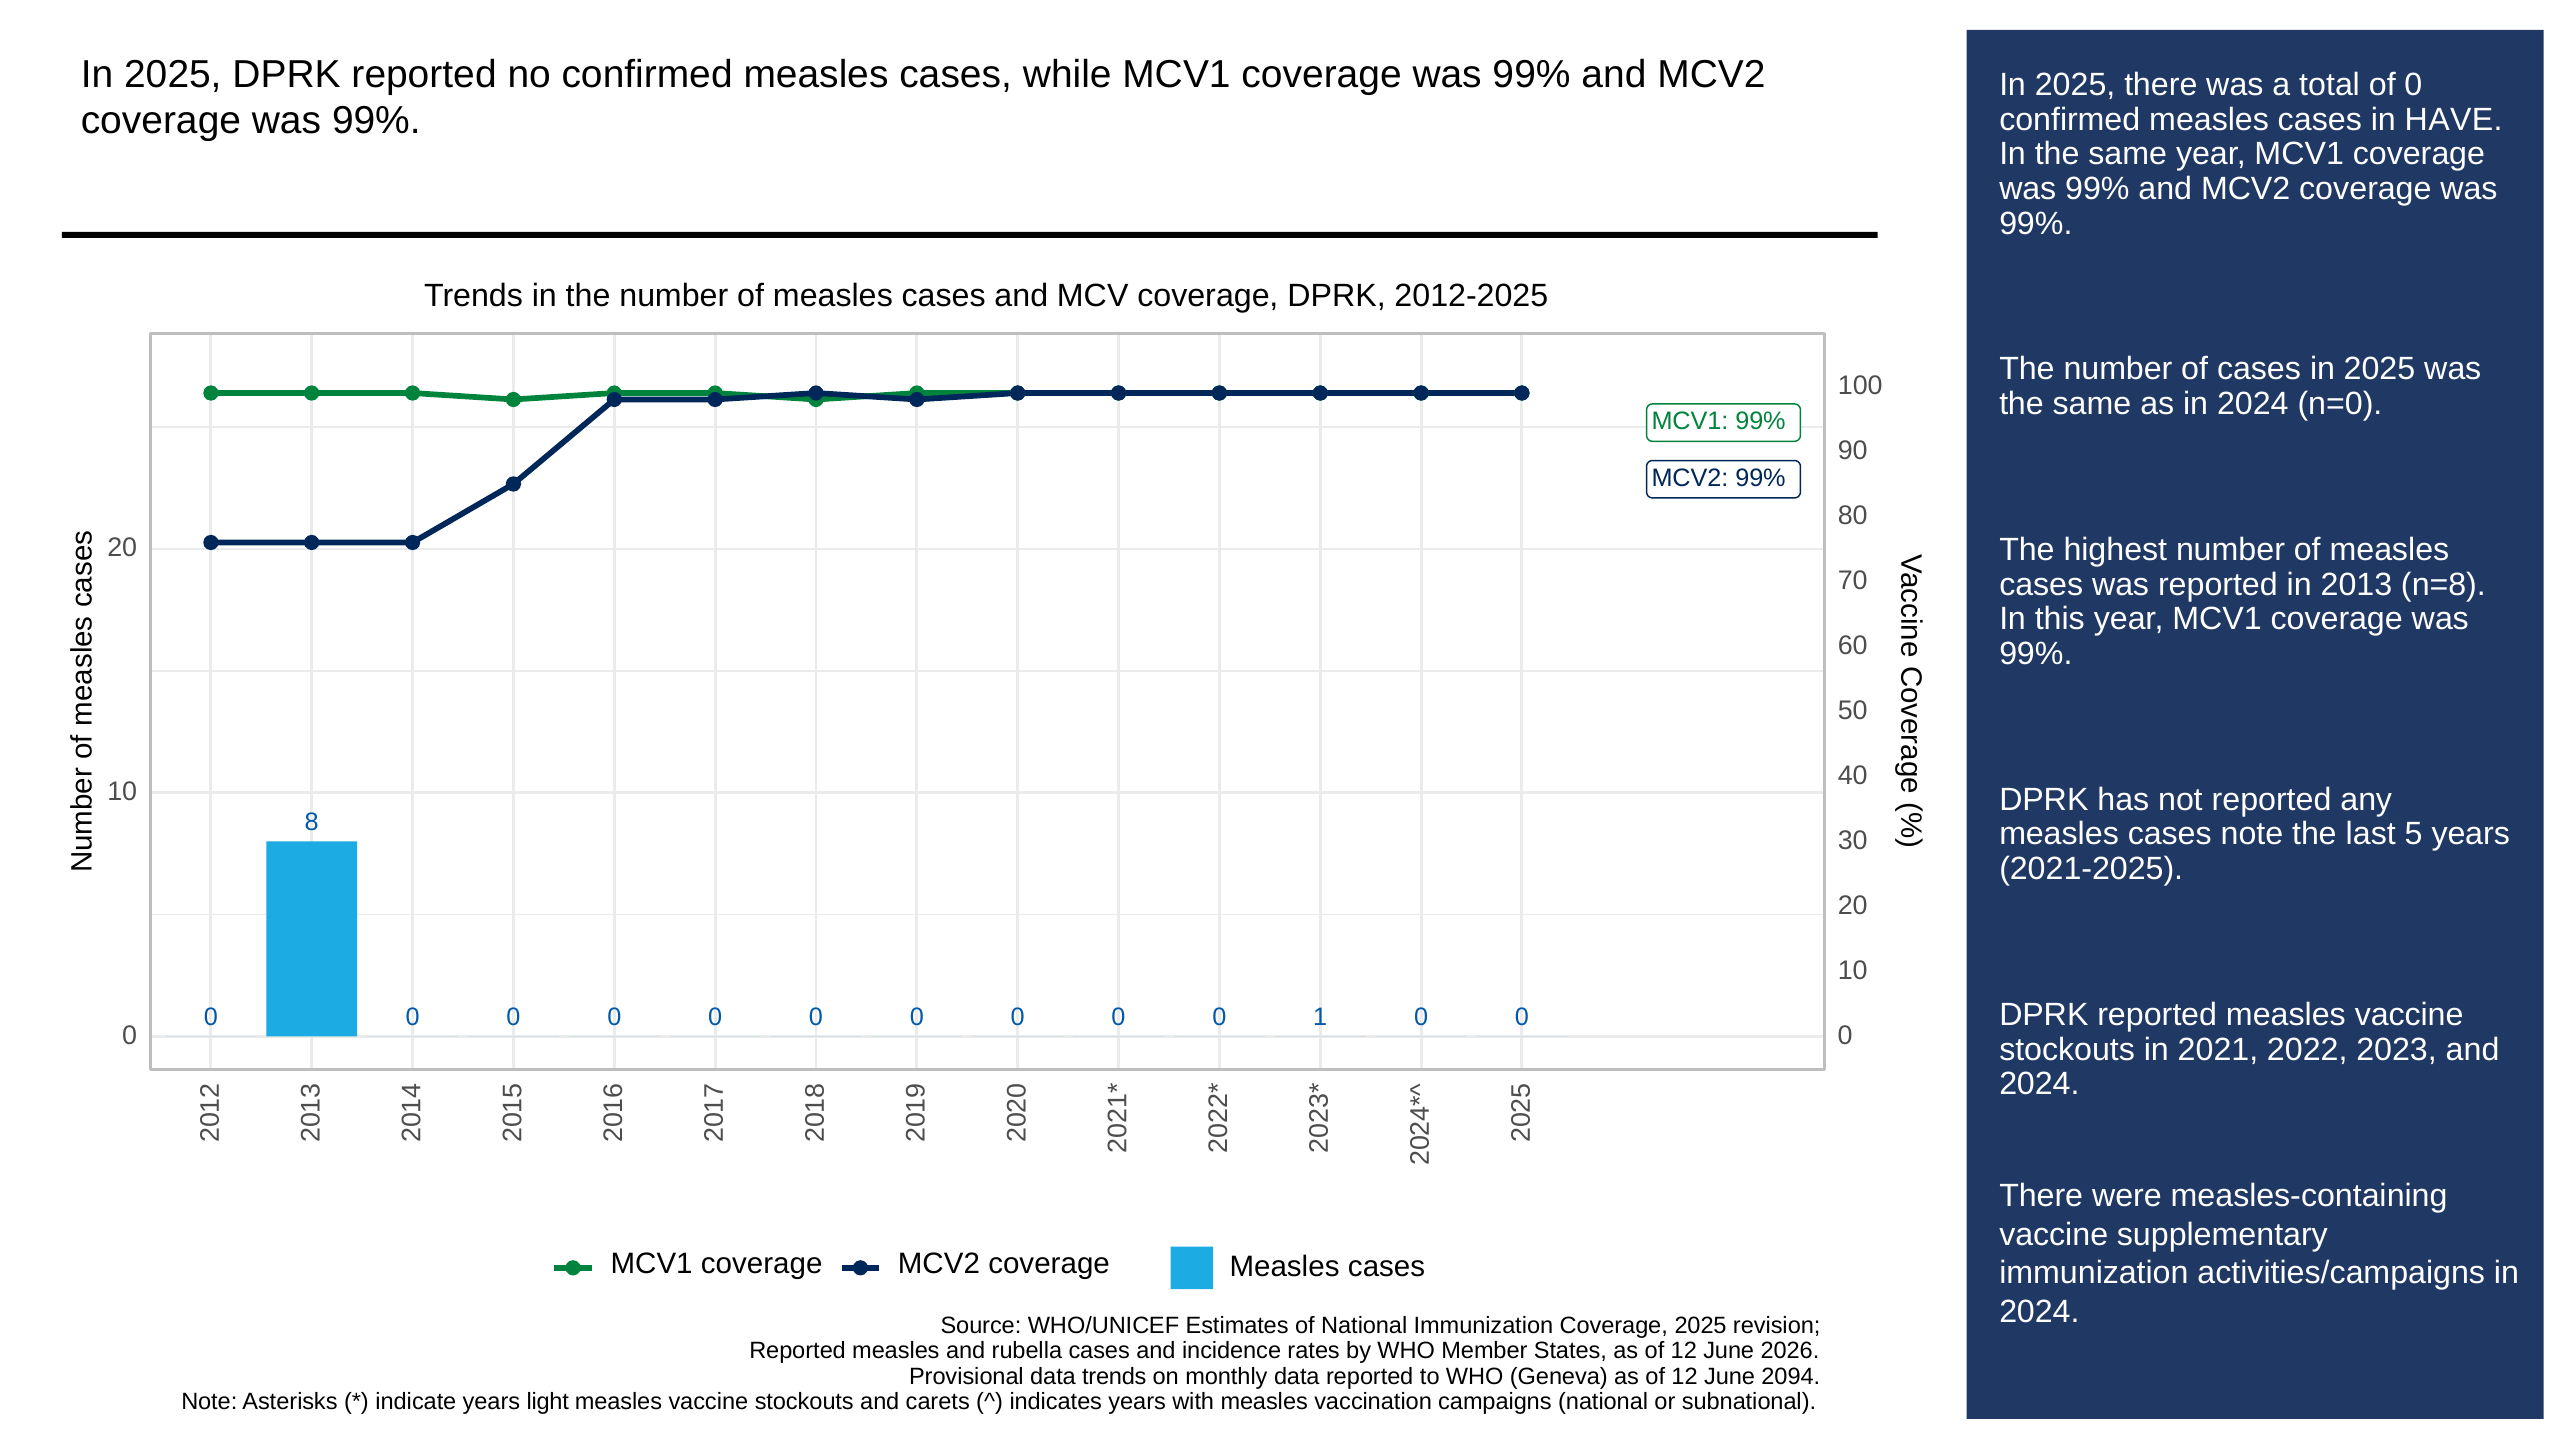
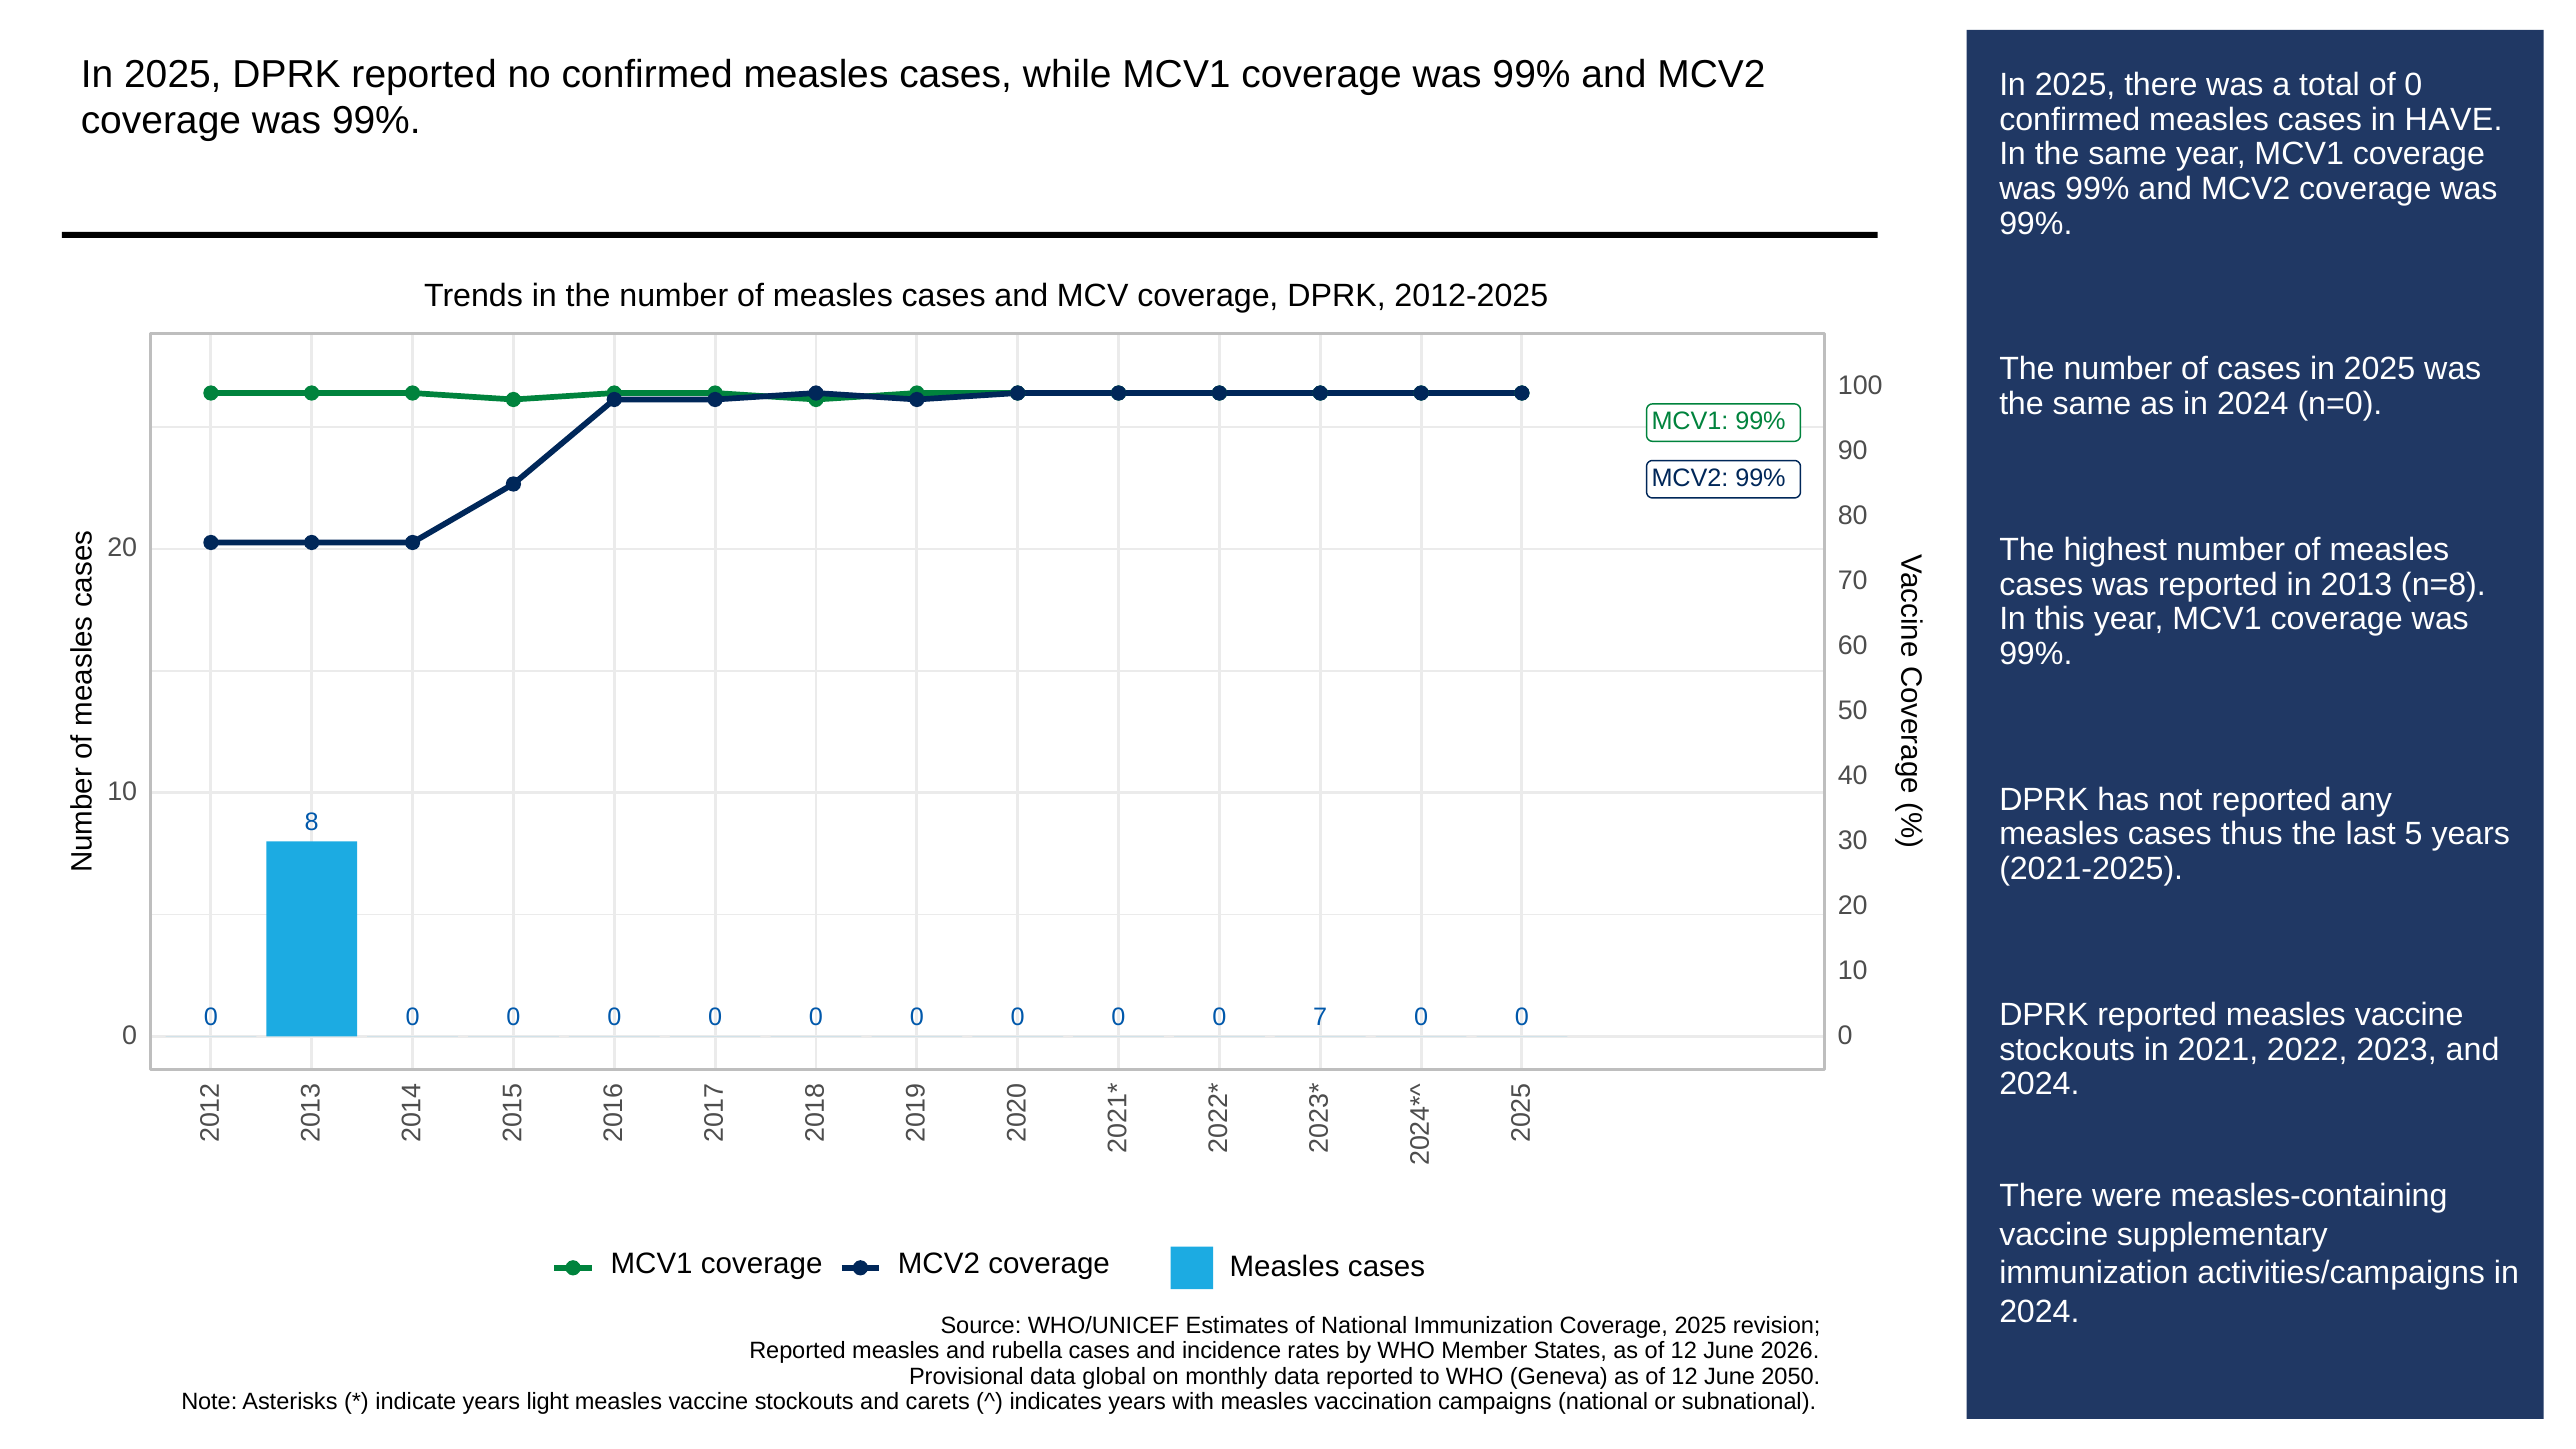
cases note: note -> thus
0 0 1: 1 -> 7
data trends: trends -> global
2094: 2094 -> 2050
